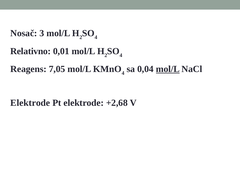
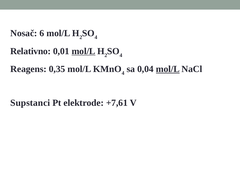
3: 3 -> 6
mol/L at (84, 51) underline: none -> present
7,05: 7,05 -> 0,35
Elektrode at (30, 103): Elektrode -> Supstanci
+2,68: +2,68 -> +7,61
